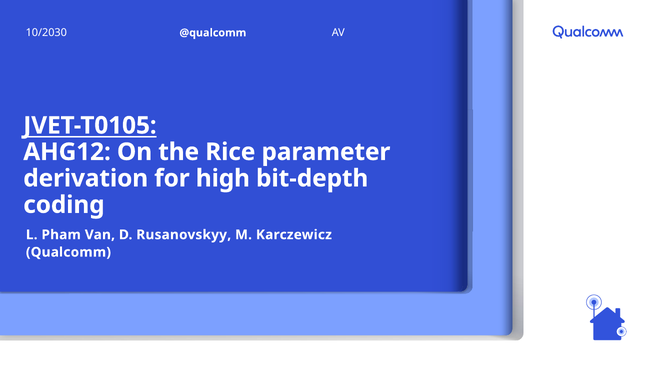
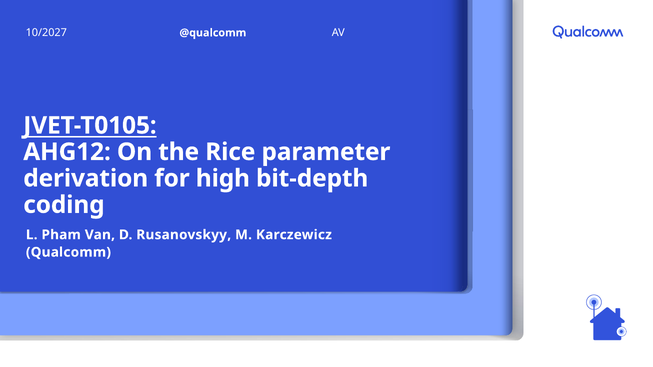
10/2030: 10/2030 -> 10/2027
